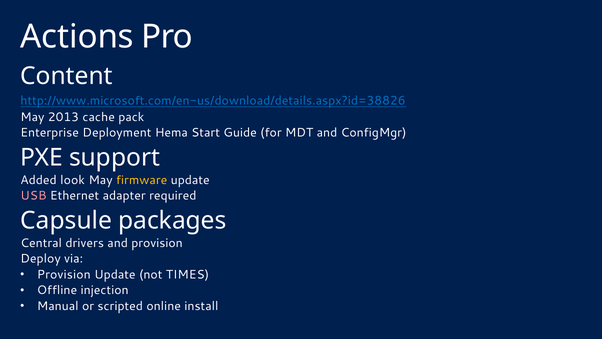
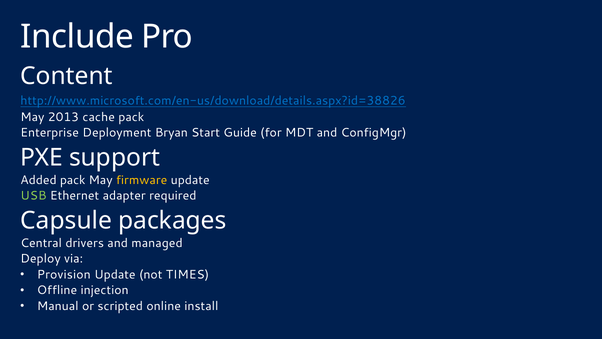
Actions: Actions -> Include
Hema: Hema -> Bryan
Added look: look -> pack
USB colour: pink -> light green
and provision: provision -> managed
